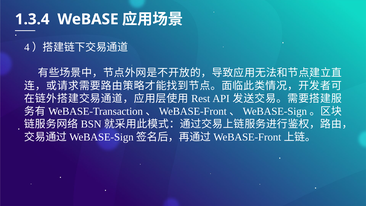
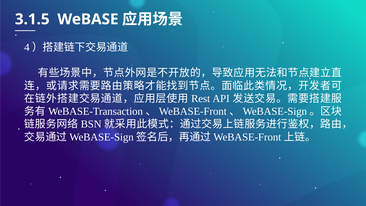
1.3.4: 1.3.4 -> 3.1.5
